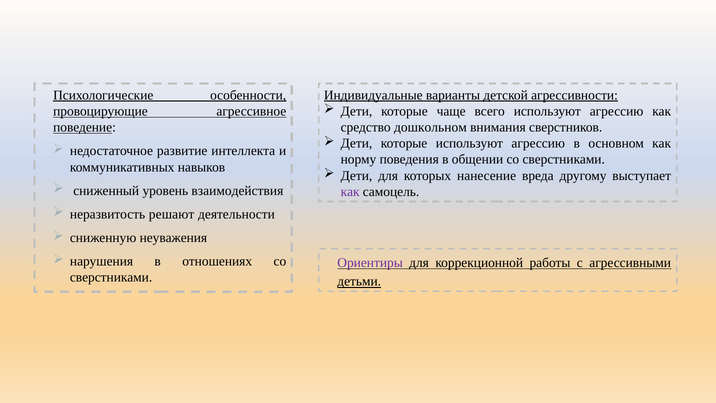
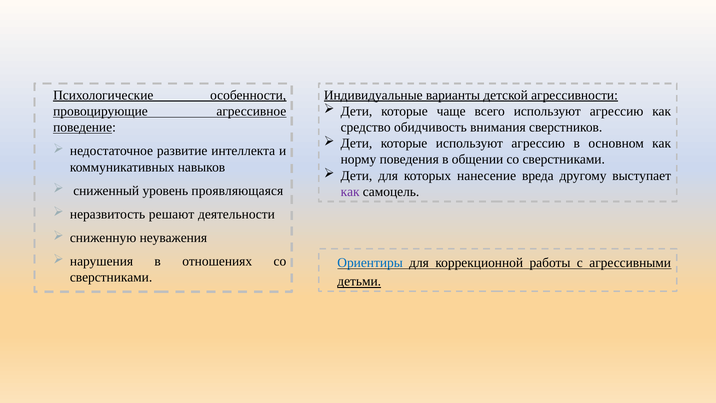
дошкольном: дошкольном -> обидчивость
взаимодействия: взаимодействия -> проявляющаяся
Ориентиры colour: purple -> blue
